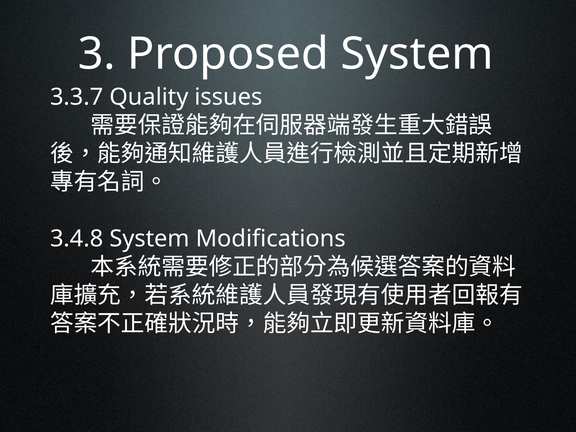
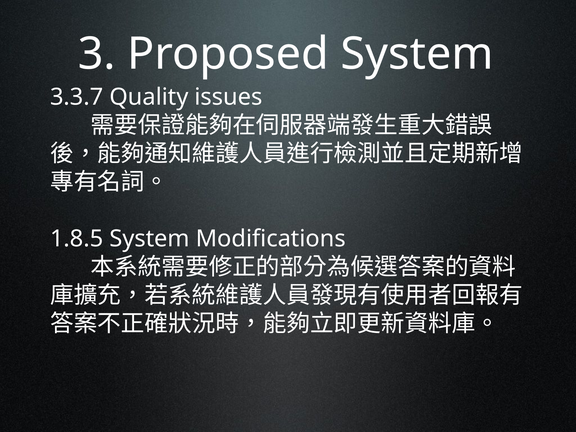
3.4.8: 3.4.8 -> 1.8.5
